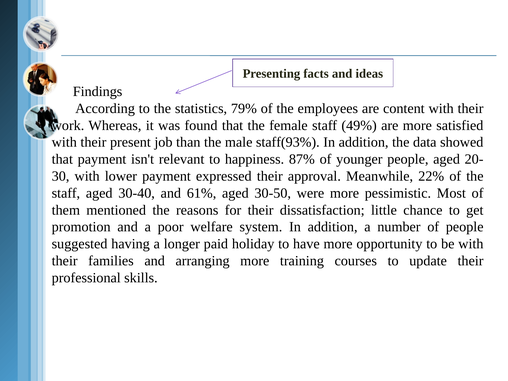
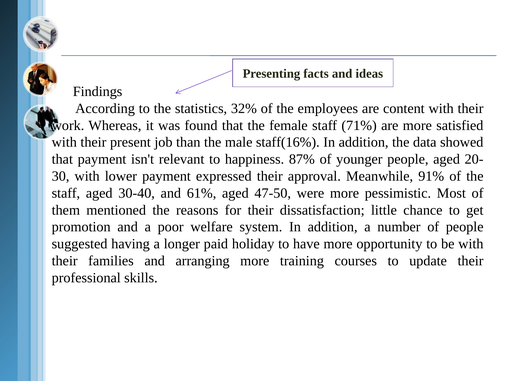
79%: 79% -> 32%
49%: 49% -> 71%
staff(93%: staff(93% -> staff(16%
22%: 22% -> 91%
30-50: 30-50 -> 47-50
